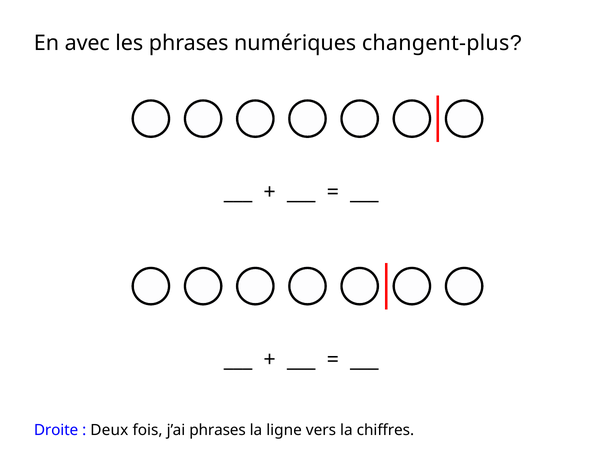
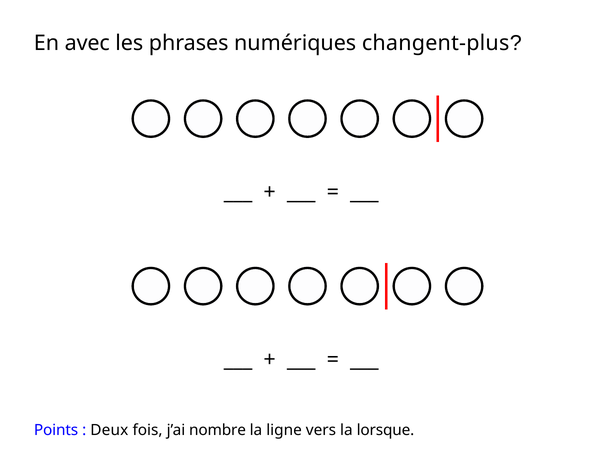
Droite: Droite -> Points
j’ai phrases: phrases -> nombre
chiffres: chiffres -> lorsque
